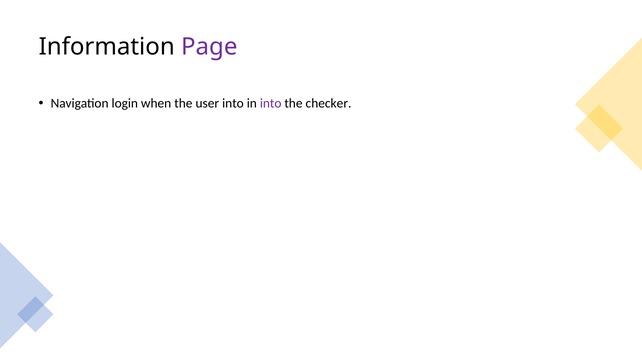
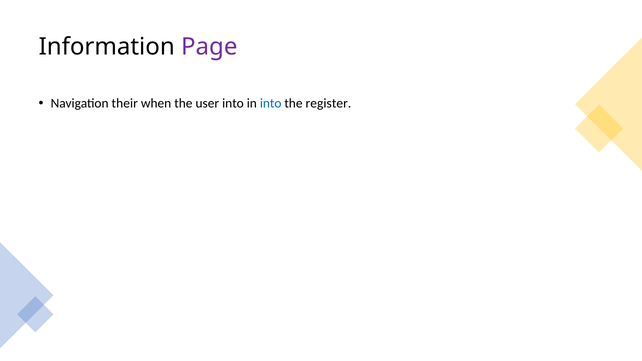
login: login -> their
into at (271, 103) colour: purple -> blue
checker: checker -> register
